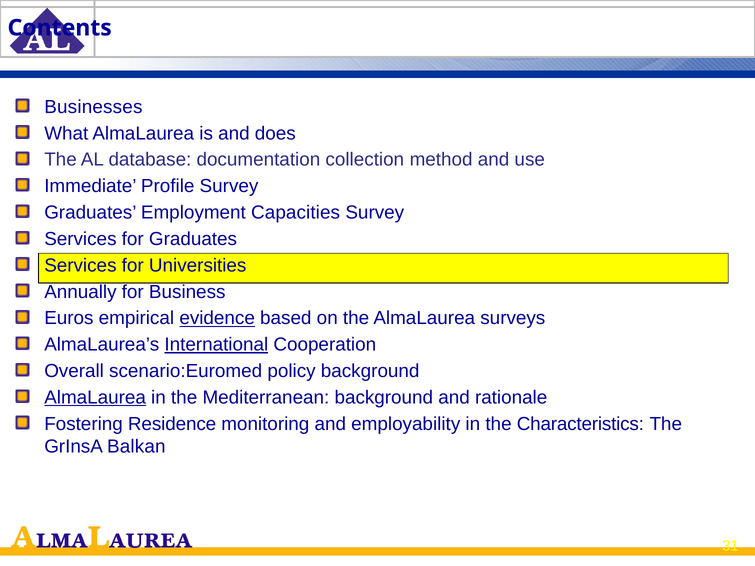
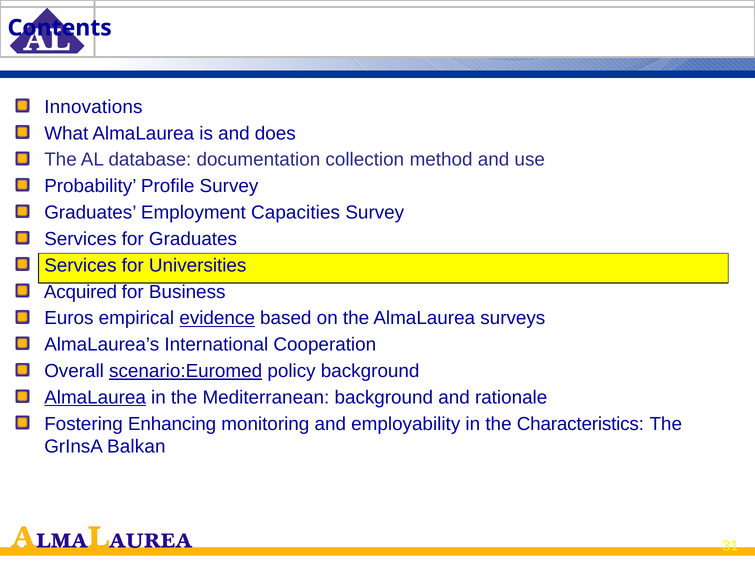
Businesses: Businesses -> Innovations
Immediate: Immediate -> Probability
Annually: Annually -> Acquired
International underline: present -> none
scenario:Euromed underline: none -> present
Residence: Residence -> Enhancing
